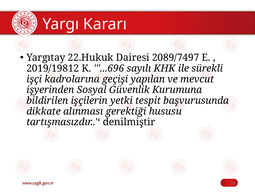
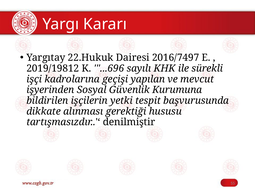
2089/7497: 2089/7497 -> 2016/7497
